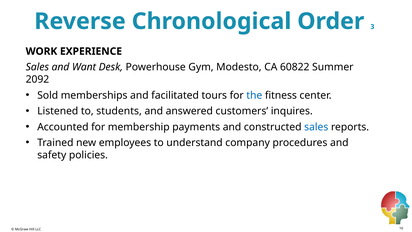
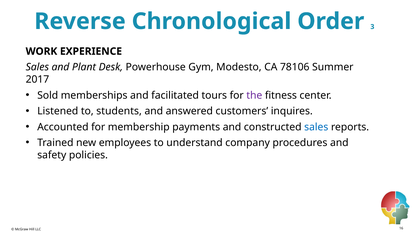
Want: Want -> Plant
60822: 60822 -> 78106
2092: 2092 -> 2017
the colour: blue -> purple
